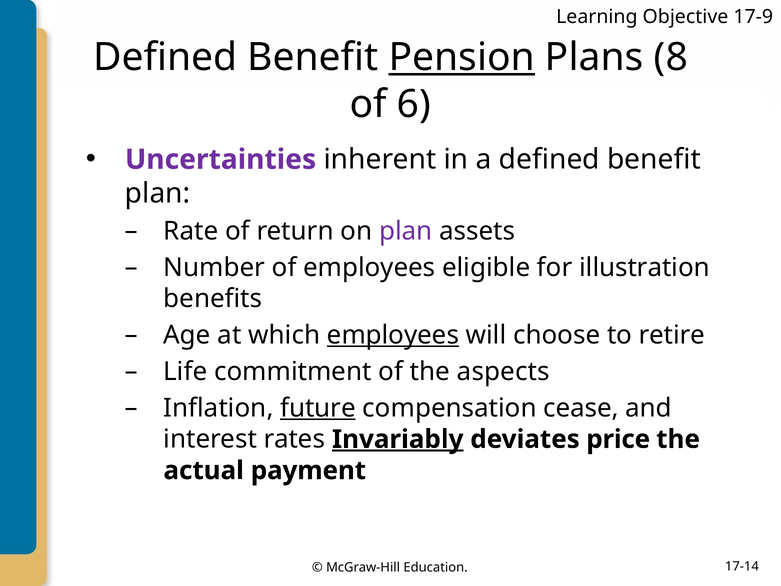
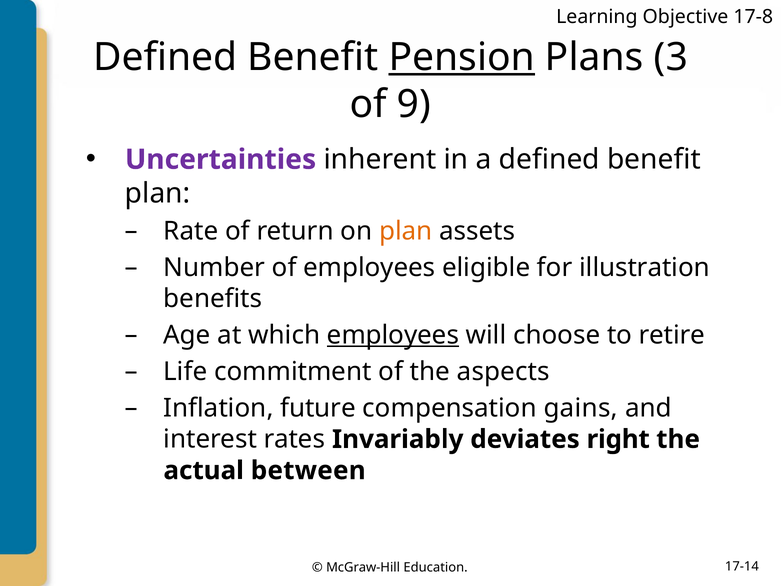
17-9: 17-9 -> 17-8
8: 8 -> 3
6: 6 -> 9
plan at (406, 231) colour: purple -> orange
future underline: present -> none
cease: cease -> gains
Invariably underline: present -> none
price: price -> right
payment: payment -> between
